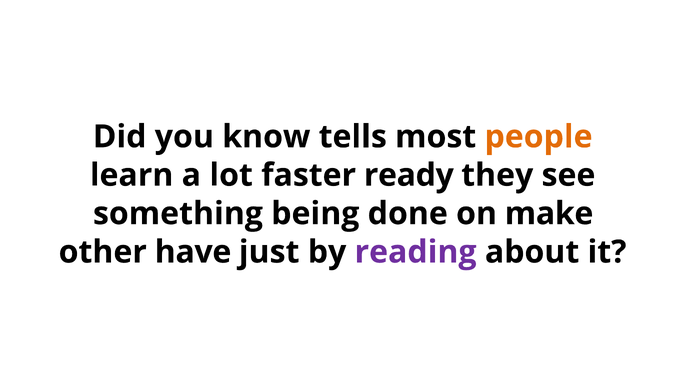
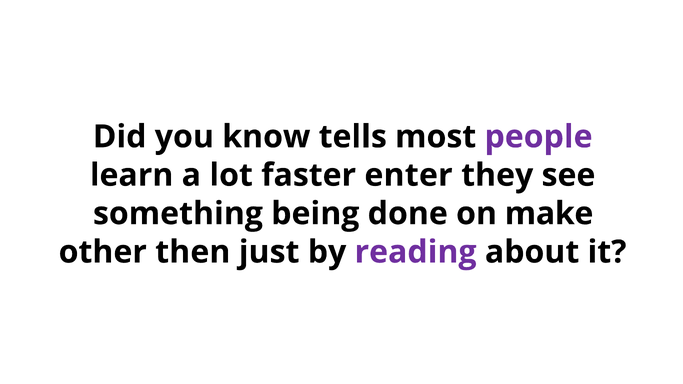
people colour: orange -> purple
ready: ready -> enter
have: have -> then
